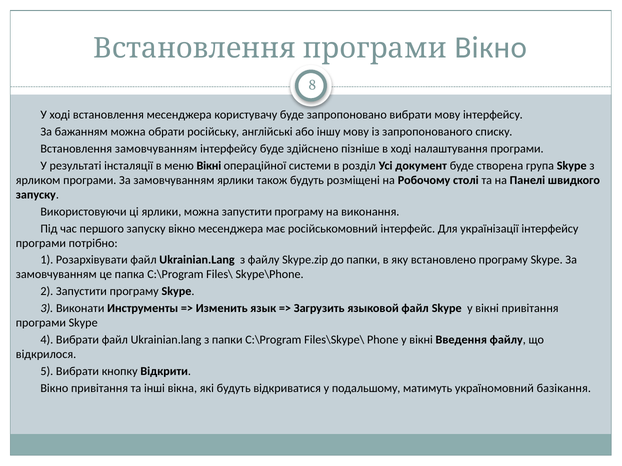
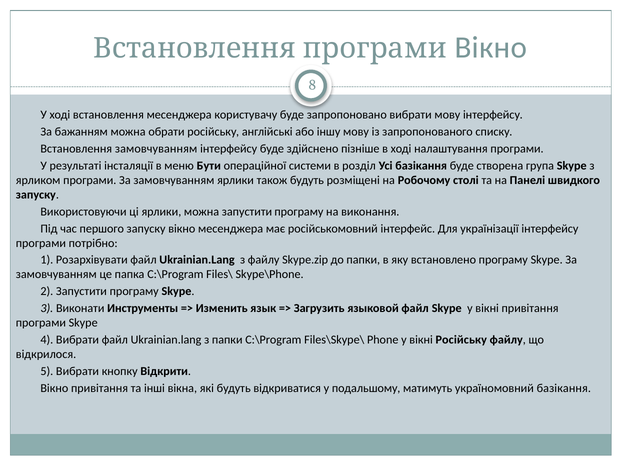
меню Вікні: Вікні -> Бути
Усі документ: документ -> базікання
вікні Введення: Введення -> Російську
